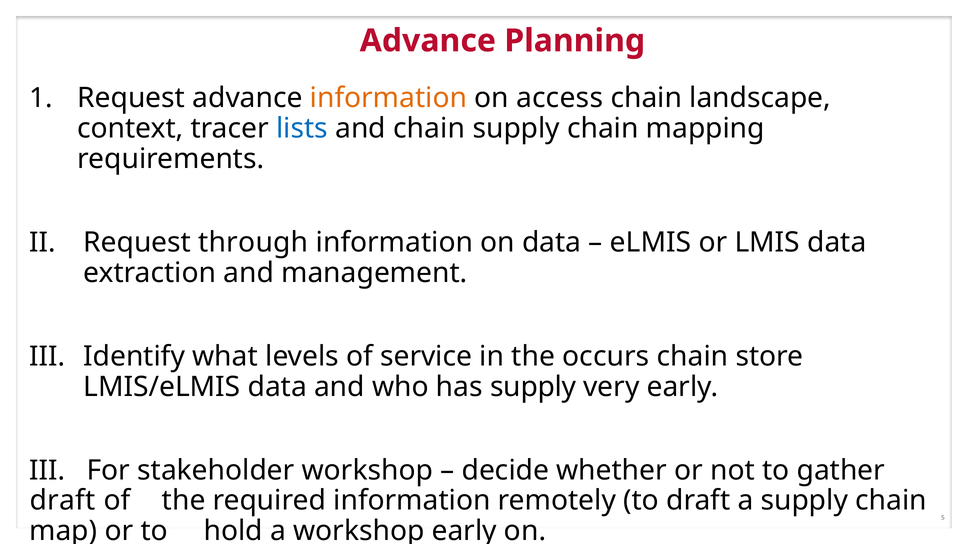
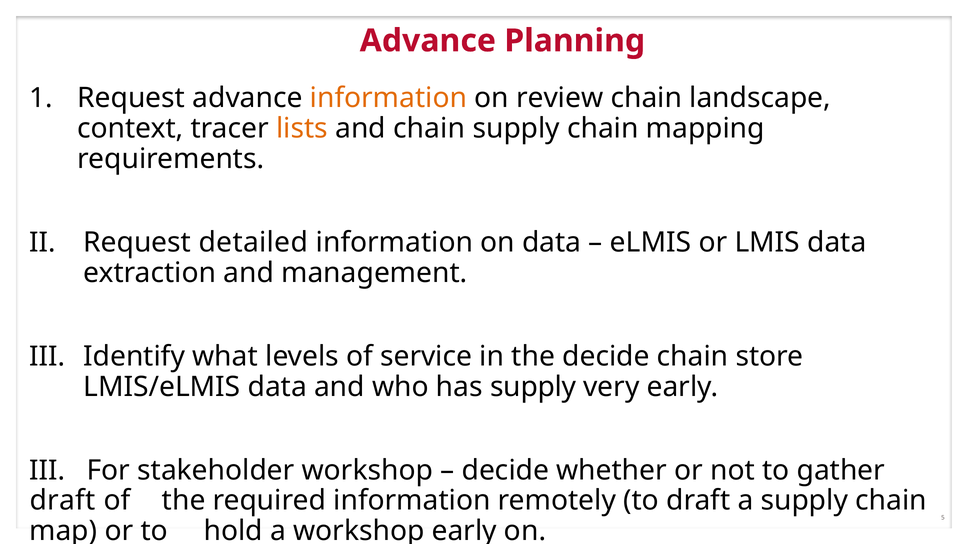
access: access -> review
lists colour: blue -> orange
through: through -> detailed
the occurs: occurs -> decide
